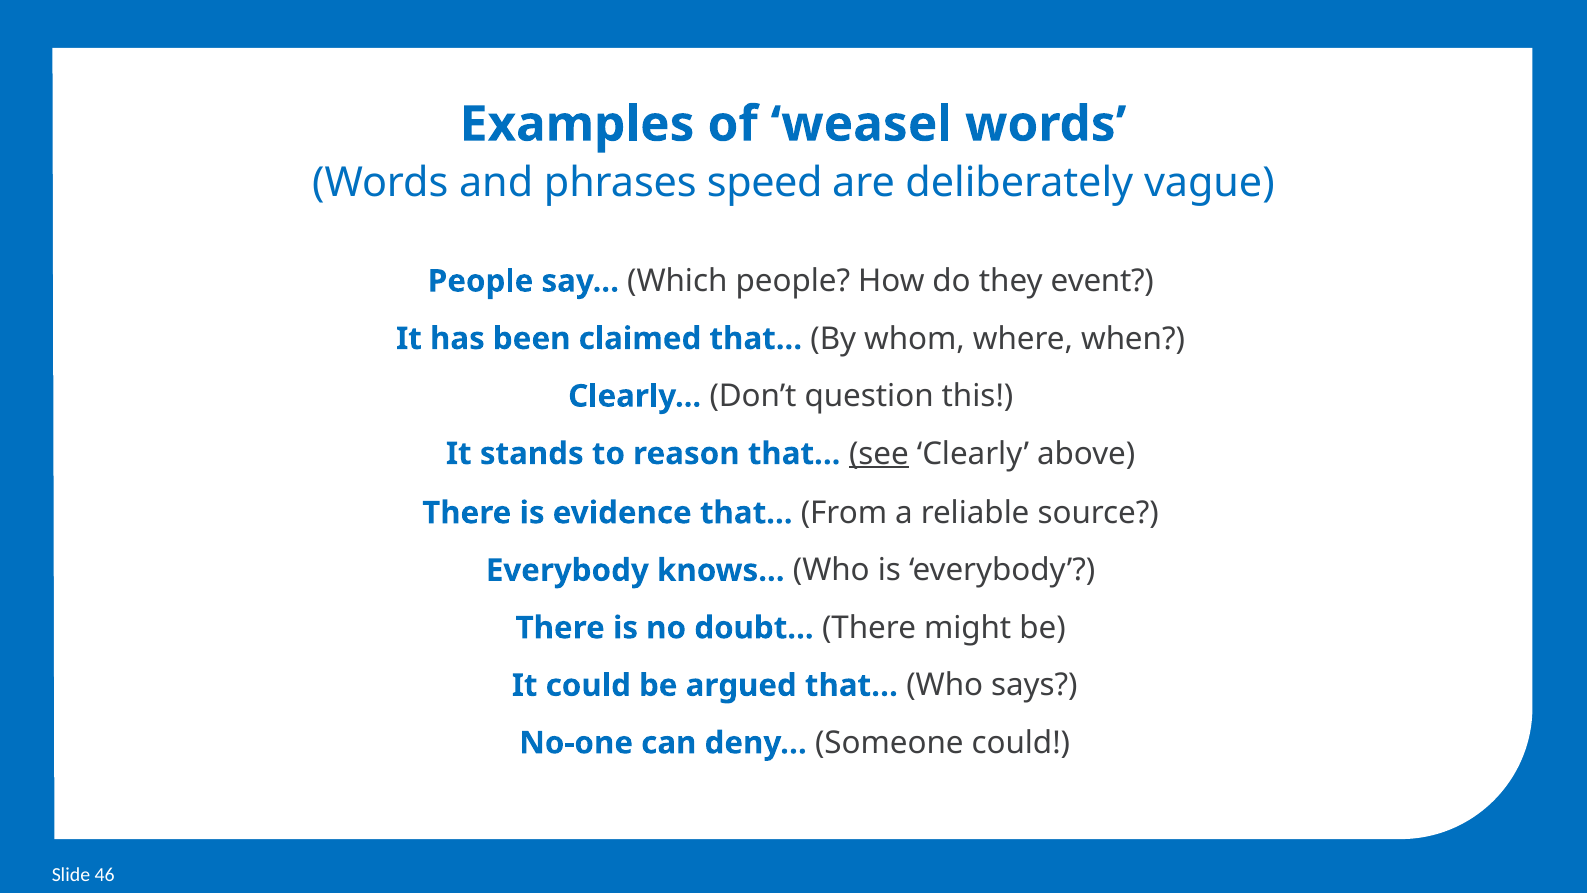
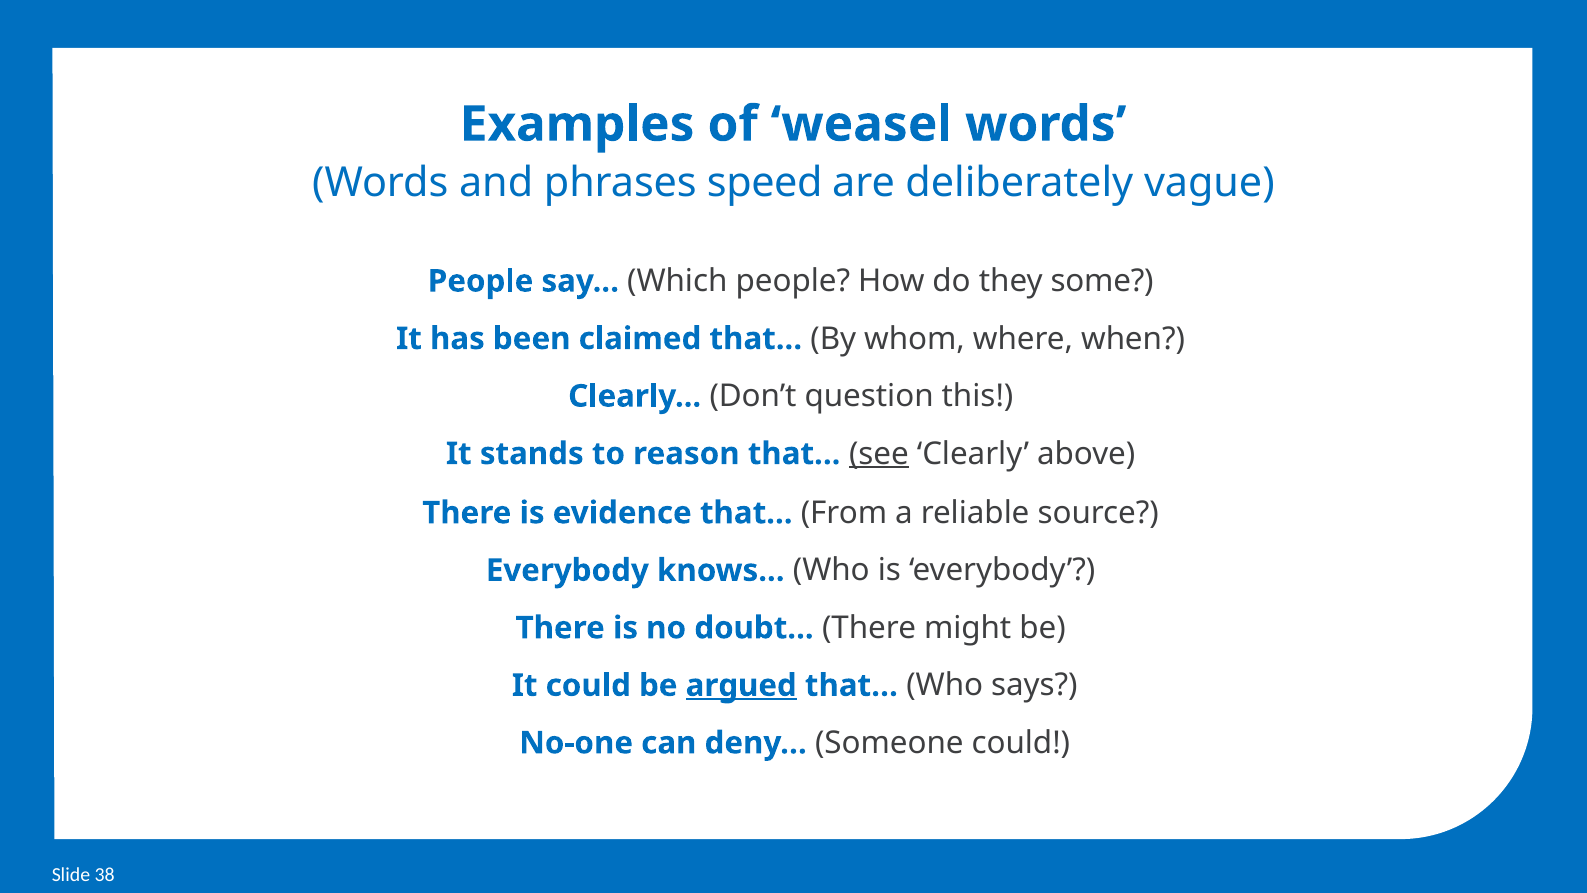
event: event -> some
argued underline: none -> present
46: 46 -> 38
